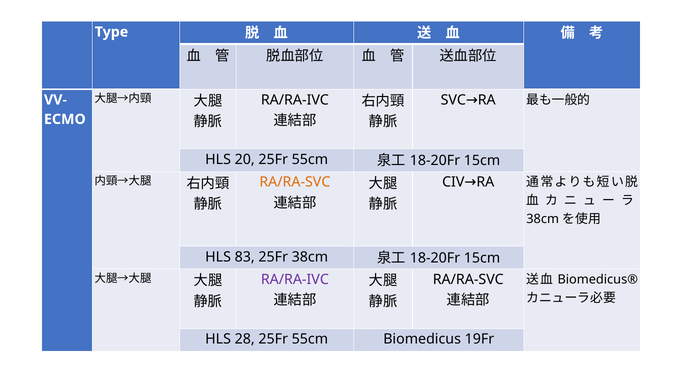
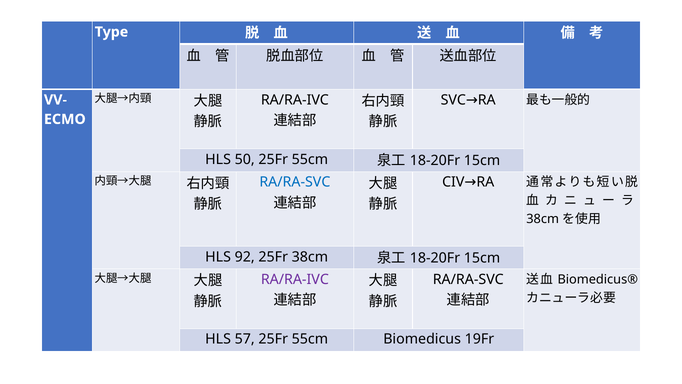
20: 20 -> 50
RA/RA-SVC at (295, 182) colour: orange -> blue
83: 83 -> 92
28: 28 -> 57
